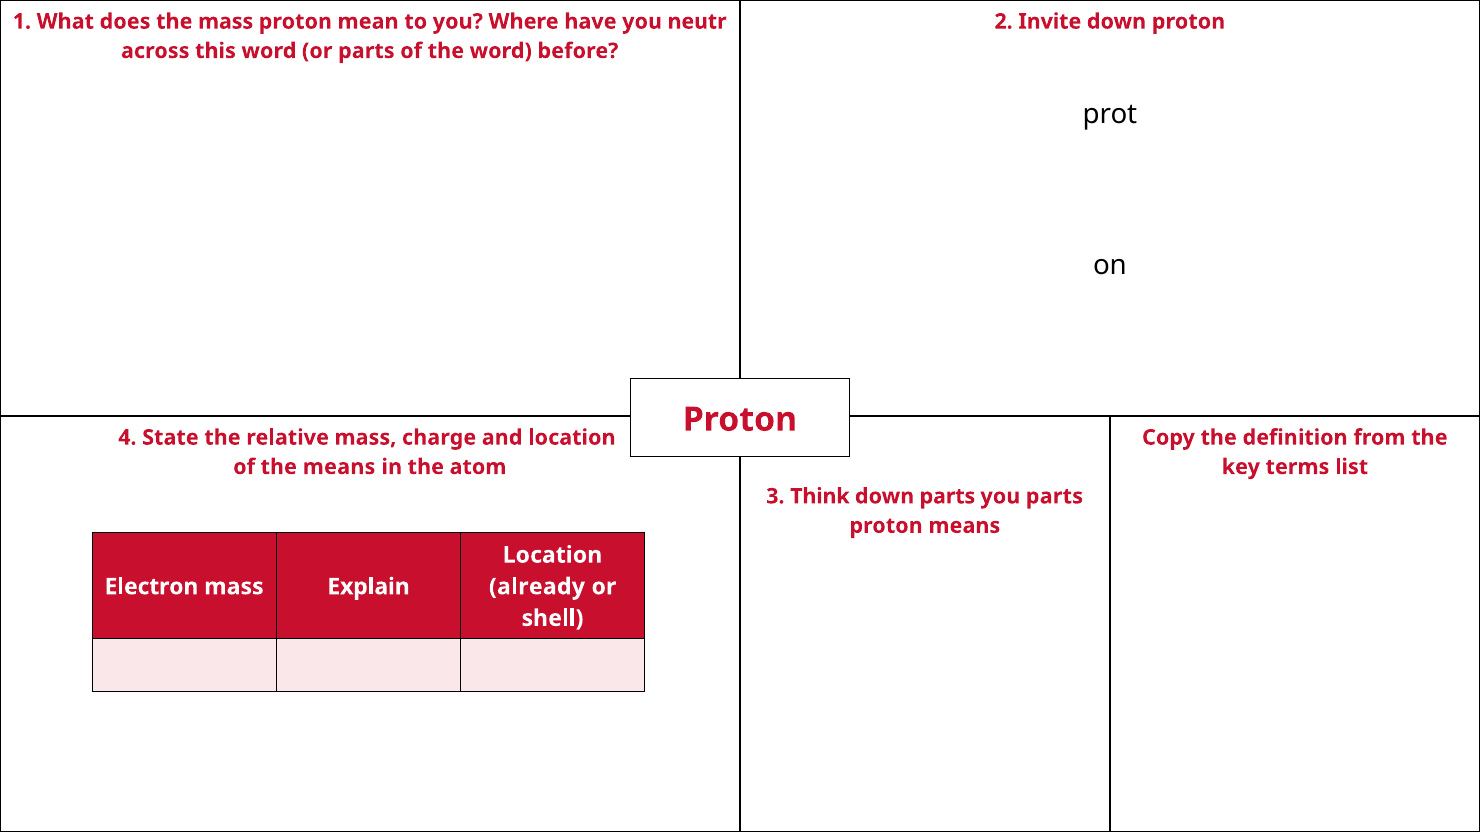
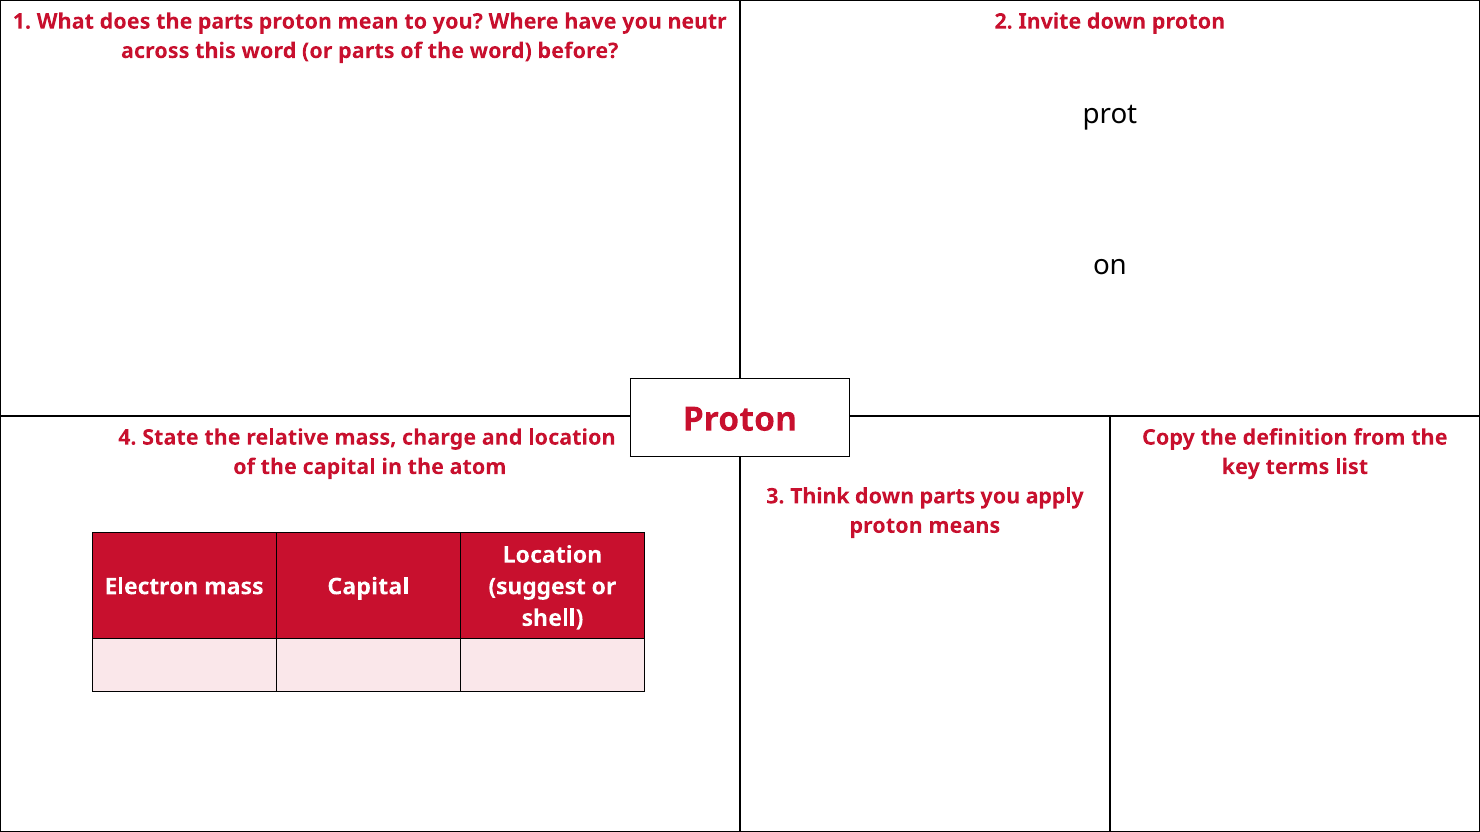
the mass: mass -> parts
the means: means -> capital
you parts: parts -> apply
mass Explain: Explain -> Capital
already: already -> suggest
